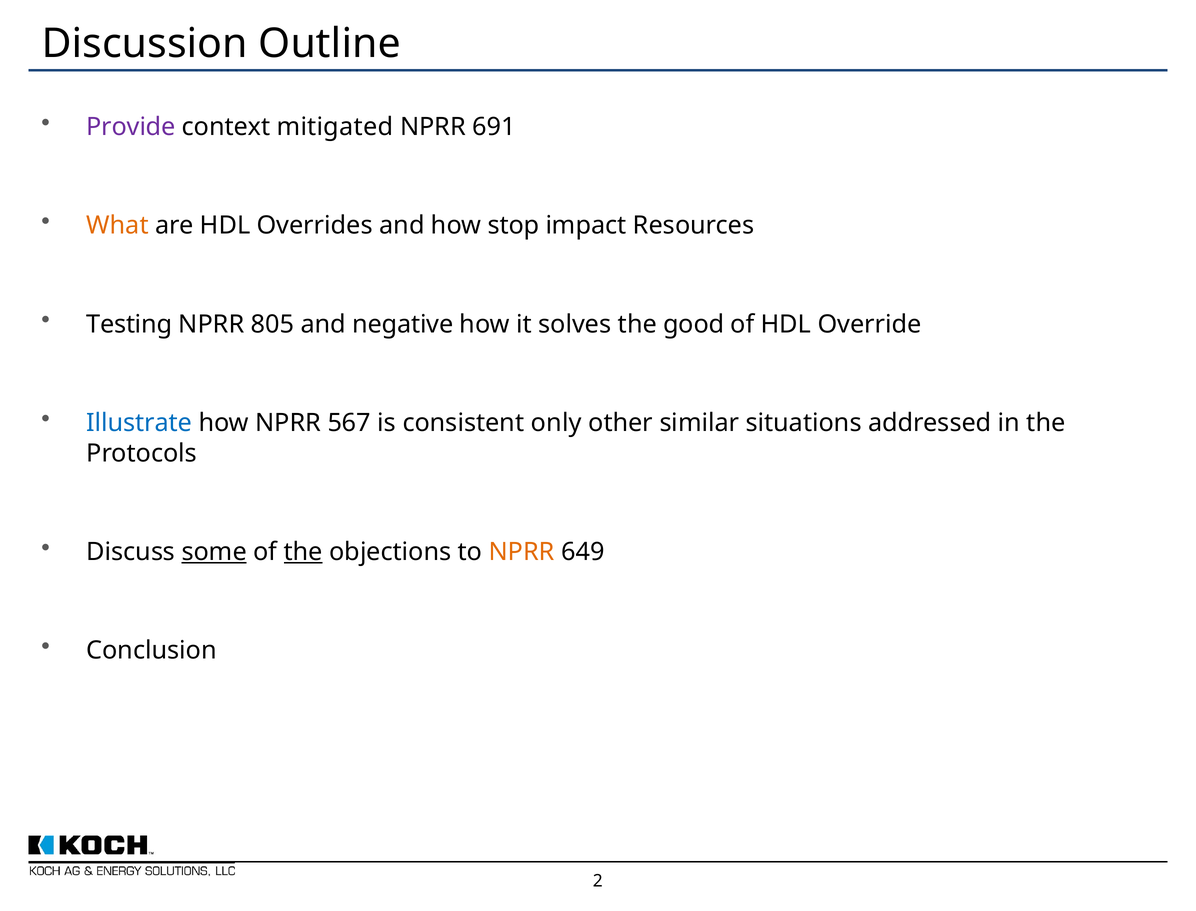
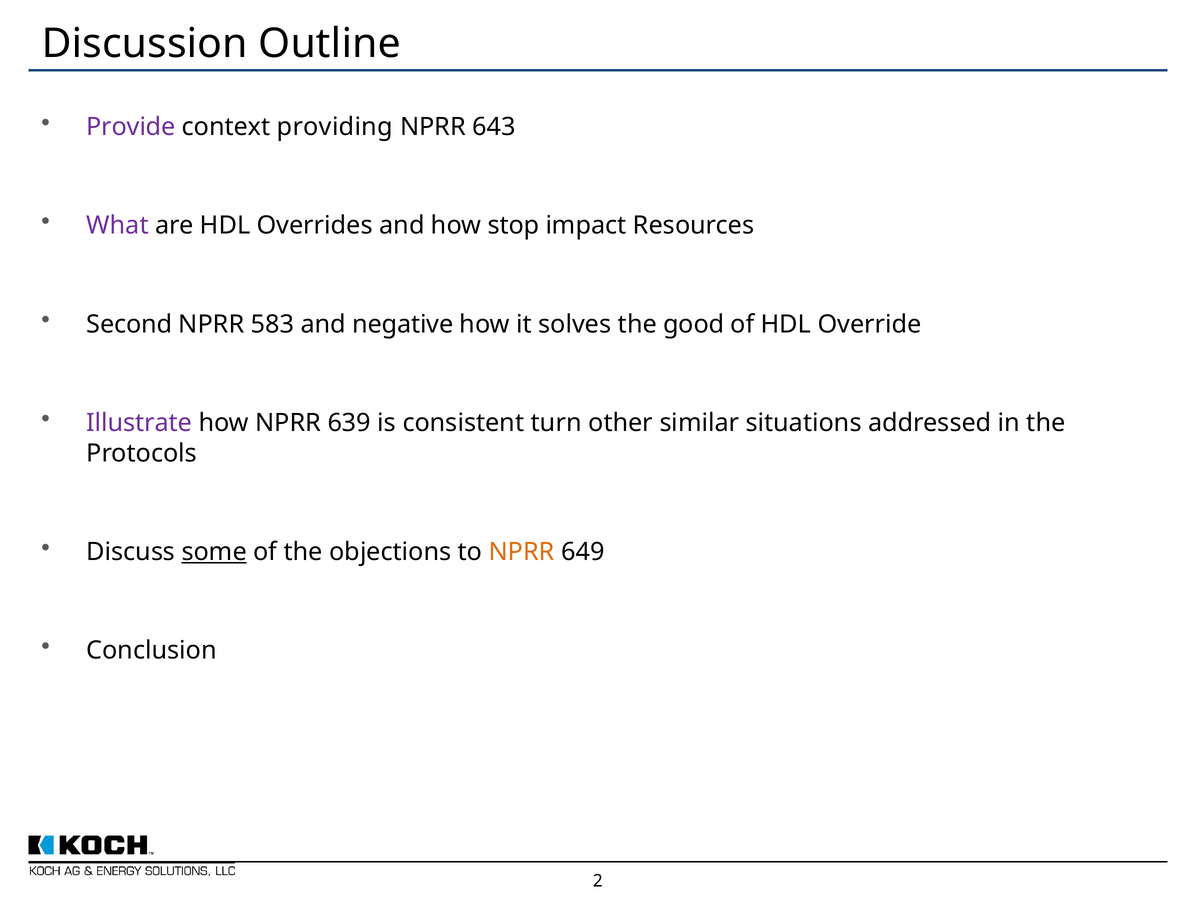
mitigated: mitigated -> providing
691: 691 -> 643
What colour: orange -> purple
Testing: Testing -> Second
805: 805 -> 583
Illustrate colour: blue -> purple
567: 567 -> 639
only: only -> turn
the at (303, 552) underline: present -> none
